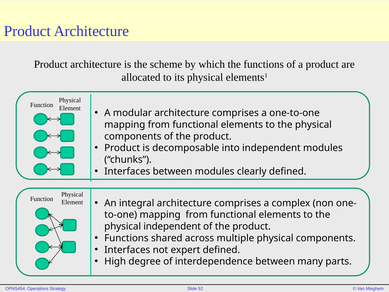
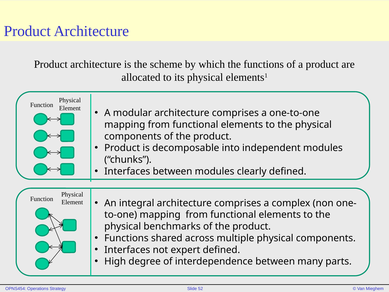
physical independent: independent -> benchmarks
